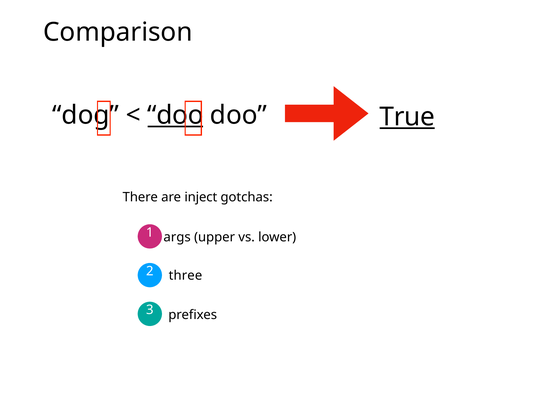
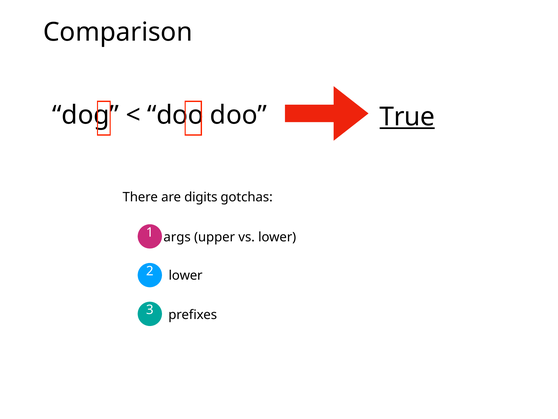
doo at (175, 115) underline: present -> none
inject: inject -> digits
three at (185, 275): three -> lower
